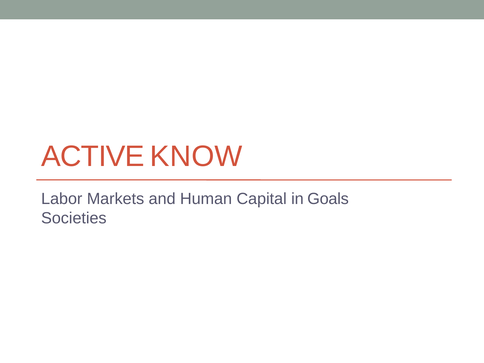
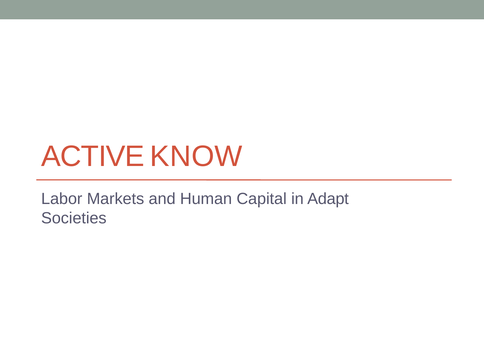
Goals: Goals -> Adapt
